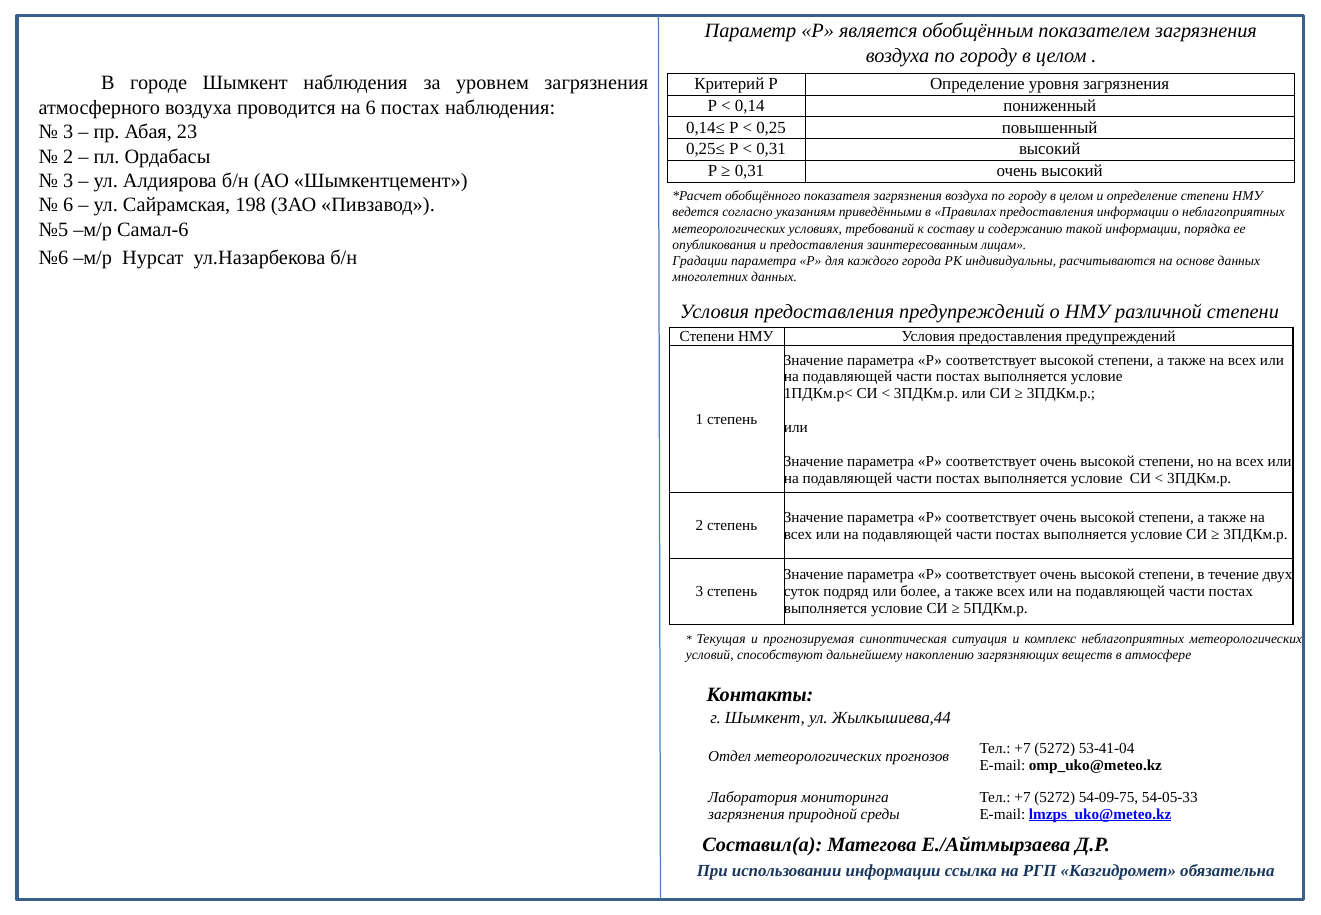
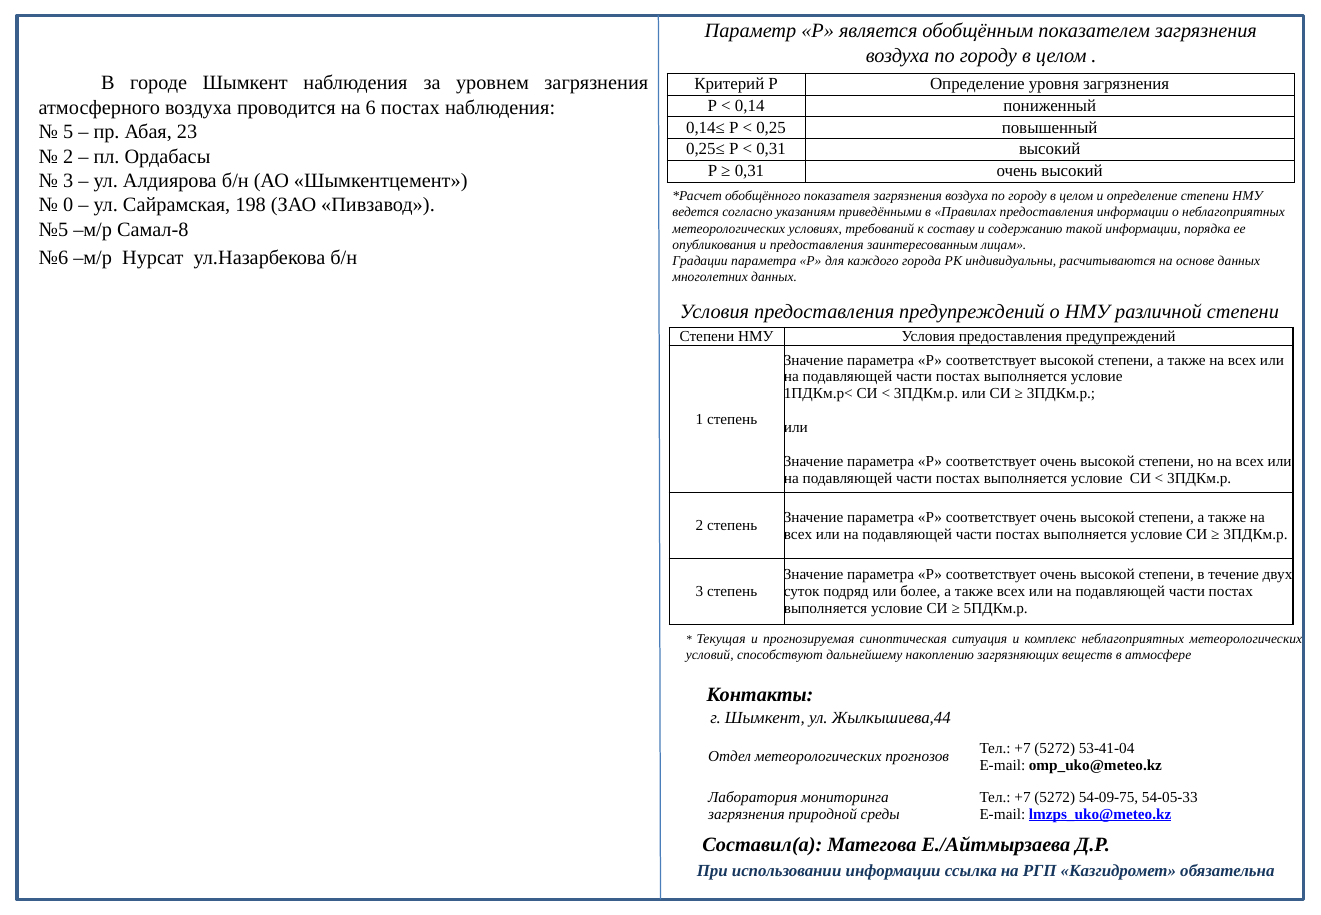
3 at (68, 132): 3 -> 5
6 at (68, 205): 6 -> 0
Самал-6: Самал-6 -> Самал-8
